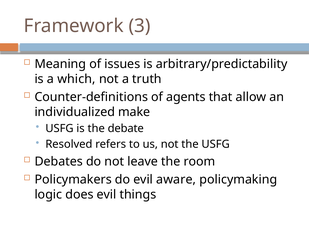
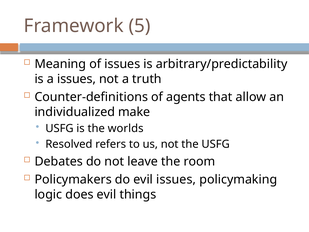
3: 3 -> 5
a which: which -> issues
debate: debate -> worlds
evil aware: aware -> issues
